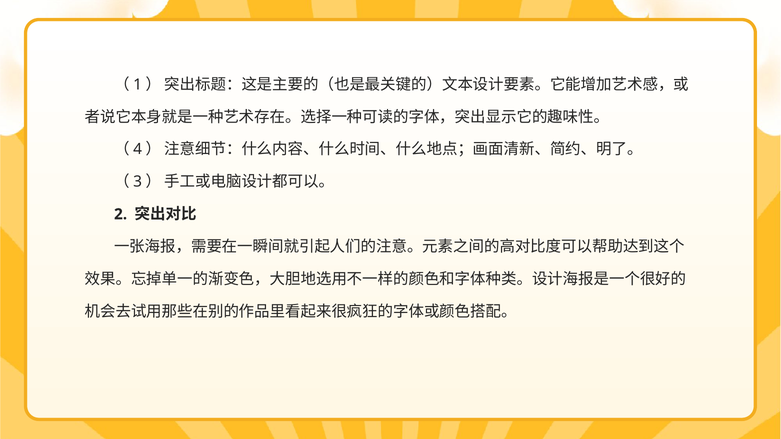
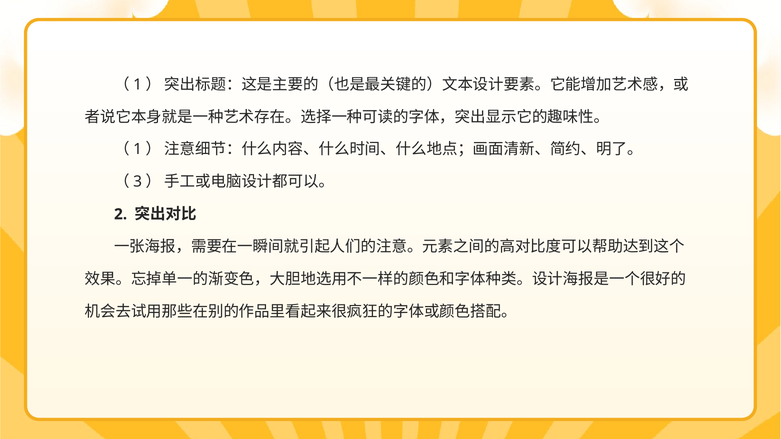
4 at (138, 149): 4 -> 1
